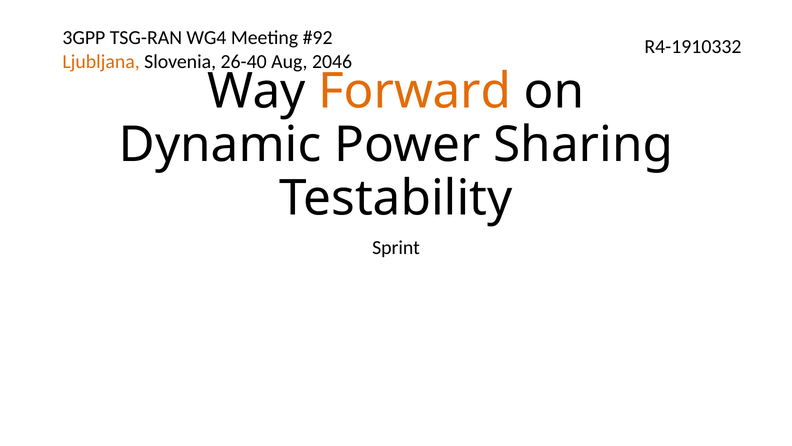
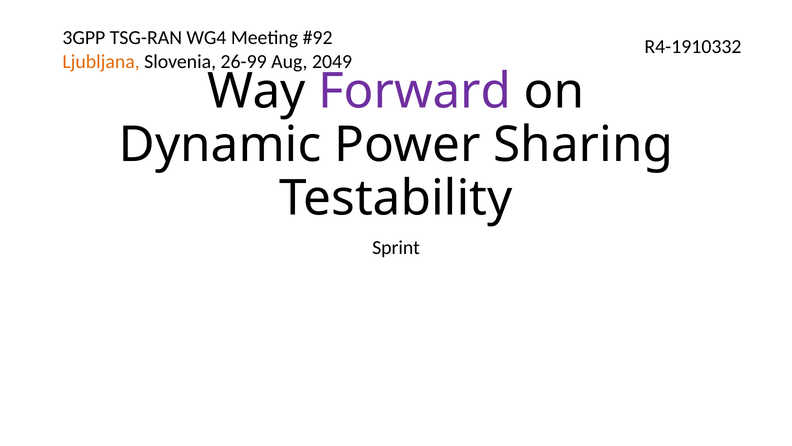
26-40: 26-40 -> 26-99
2046: 2046 -> 2049
Forward colour: orange -> purple
